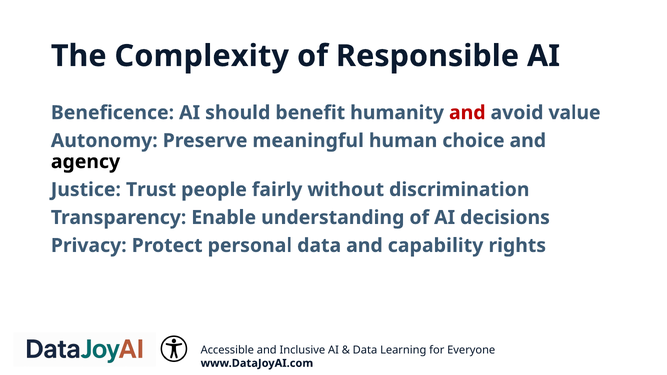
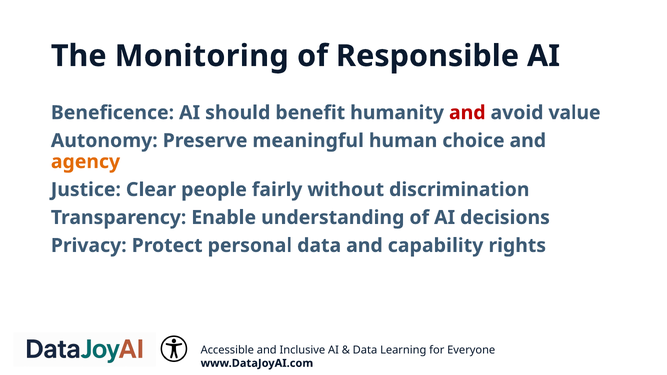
Complexity: Complexity -> Monitoring
agency colour: black -> orange
Trust: Trust -> Clear
